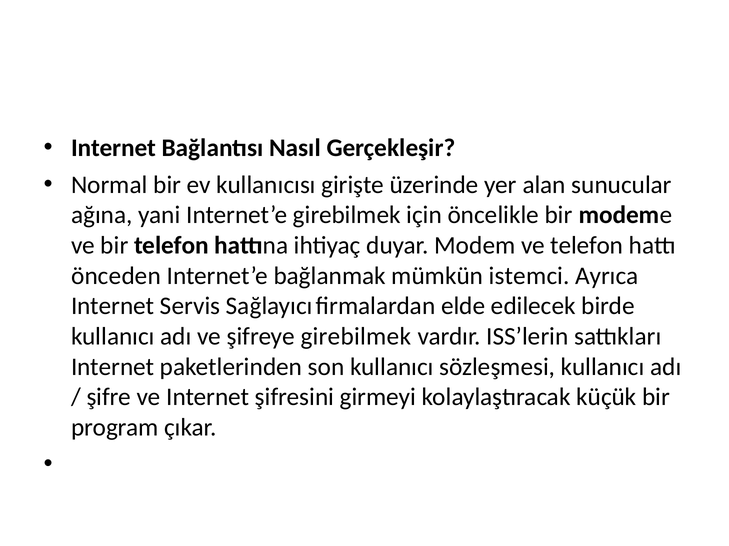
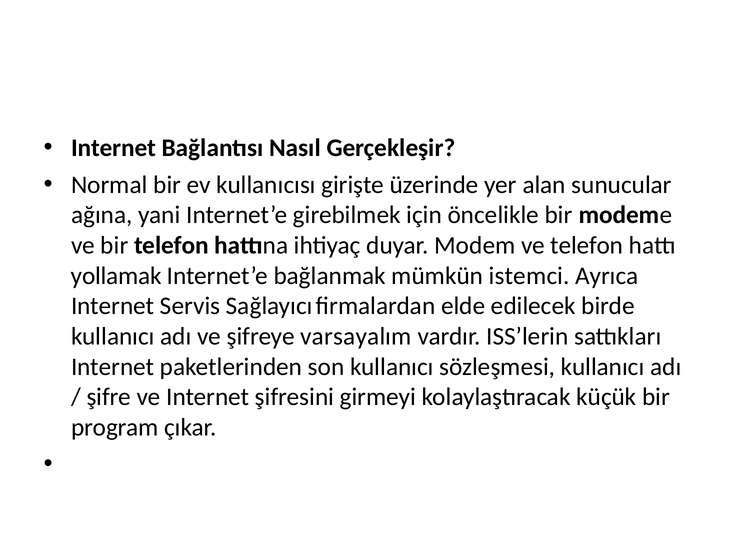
önceden: önceden -> yollamak
şifreye girebilmek: girebilmek -> varsayalım
